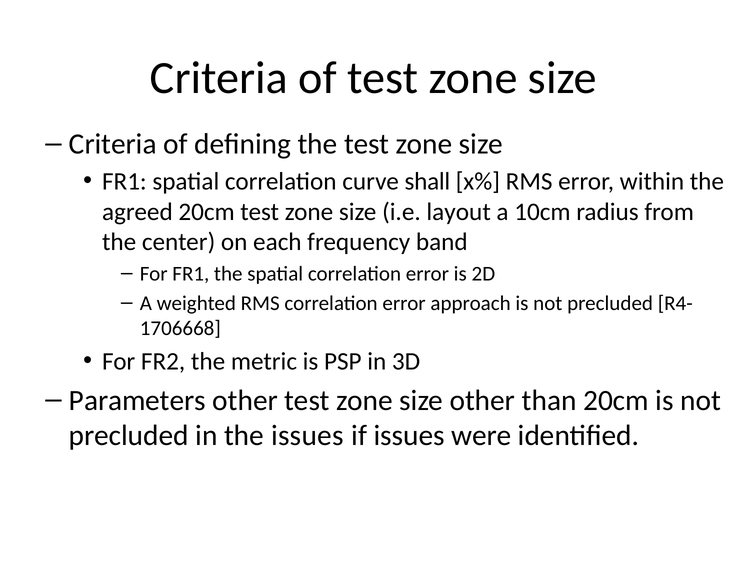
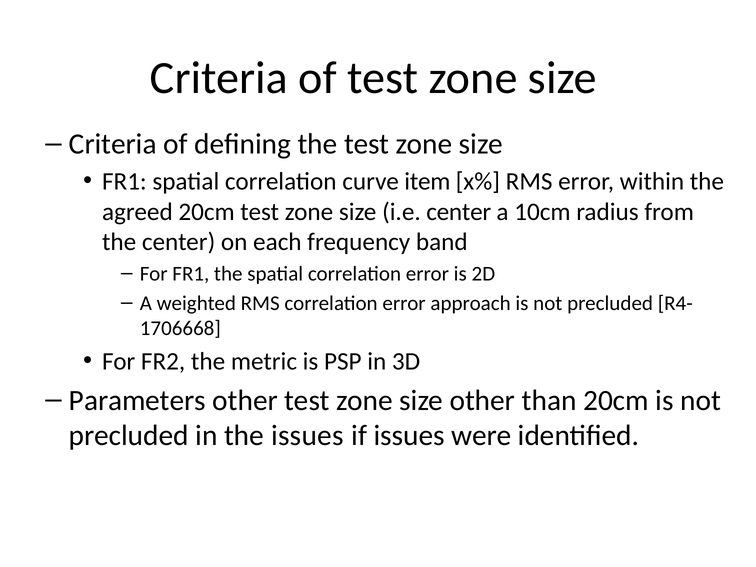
shall: shall -> item
i.e layout: layout -> center
